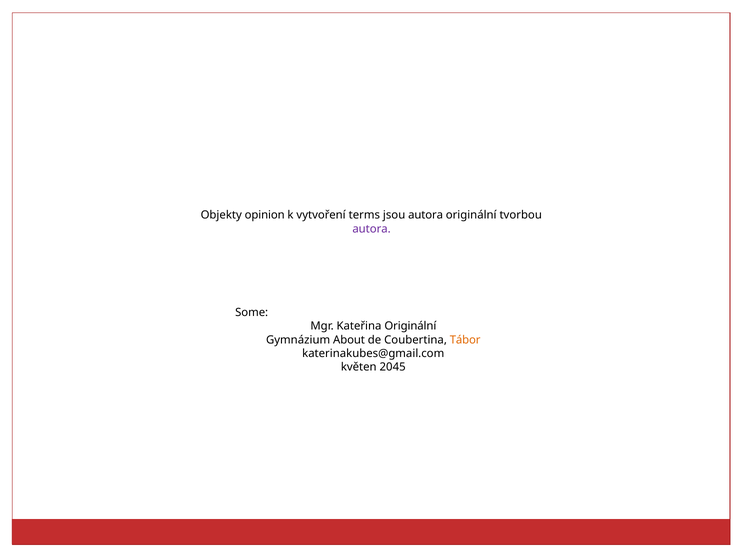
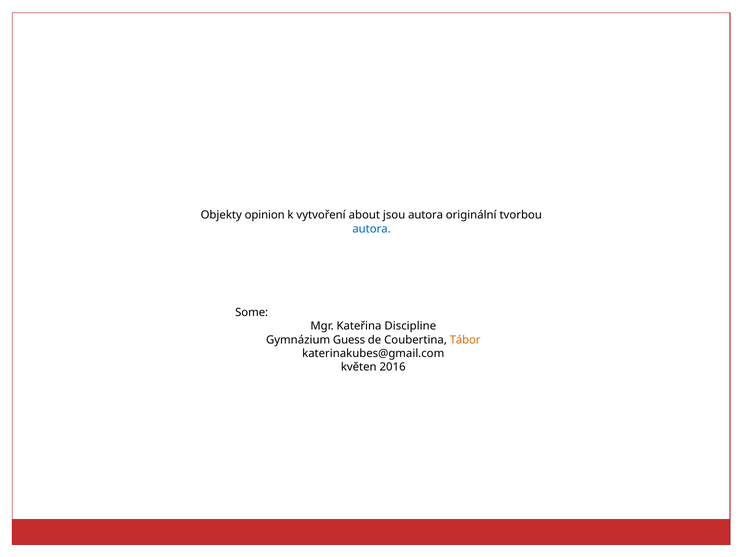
terms: terms -> about
autora at (372, 229) colour: purple -> blue
Kateřina Originální: Originální -> Discipline
About: About -> Guess
2045: 2045 -> 2016
